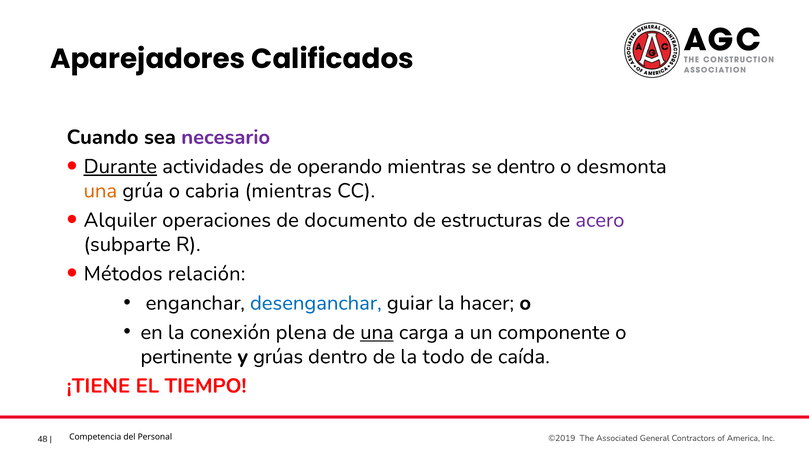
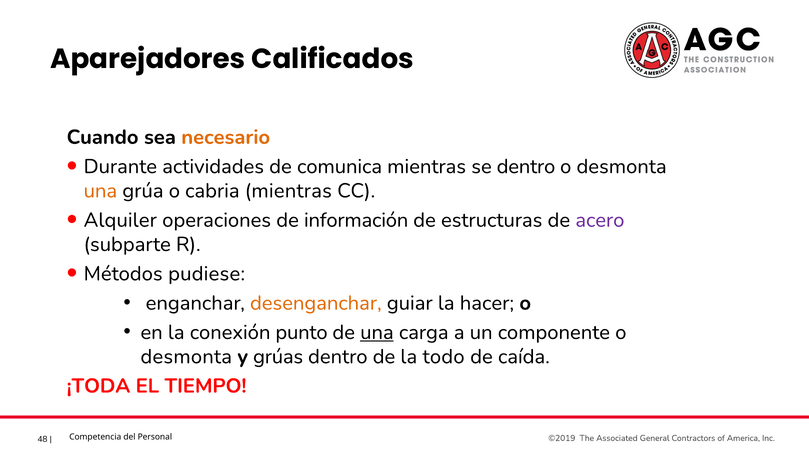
necesario colour: purple -> orange
Durante underline: present -> none
operando: operando -> comunica
documento: documento -> información
relación: relación -> pudiese
desenganchar colour: blue -> orange
plena: plena -> punto
pertinente at (186, 357): pertinente -> desmonta
¡TIENE: ¡TIENE -> ¡TODA
